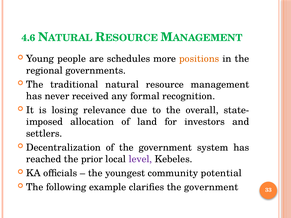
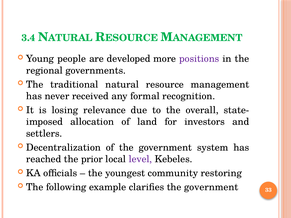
4.6: 4.6 -> 3.4
schedules: schedules -> developed
positions colour: orange -> purple
potential: potential -> restoring
